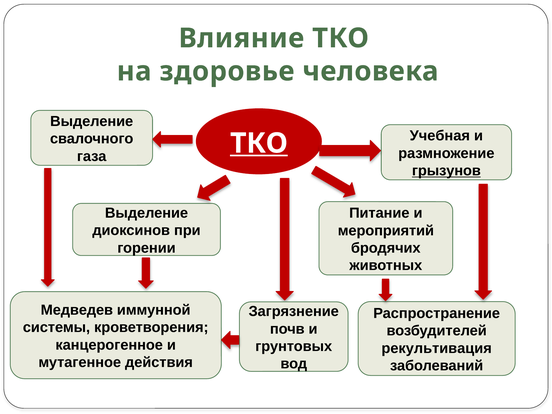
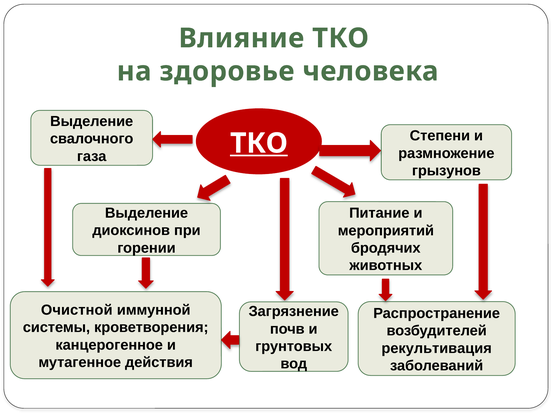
Учебная: Учебная -> Степени
грызунов underline: present -> none
Медведев: Медведев -> Очистной
